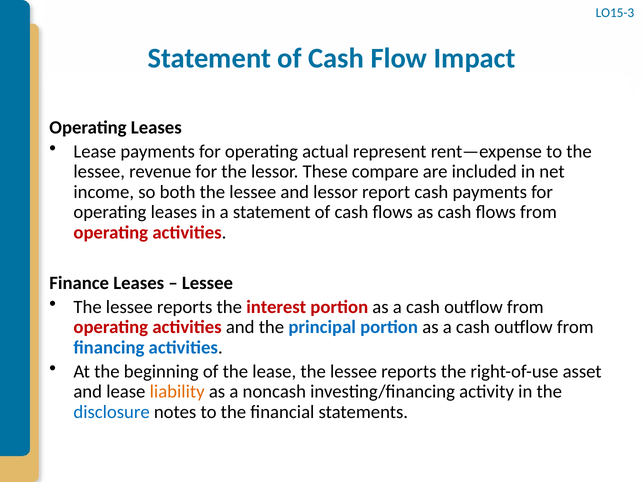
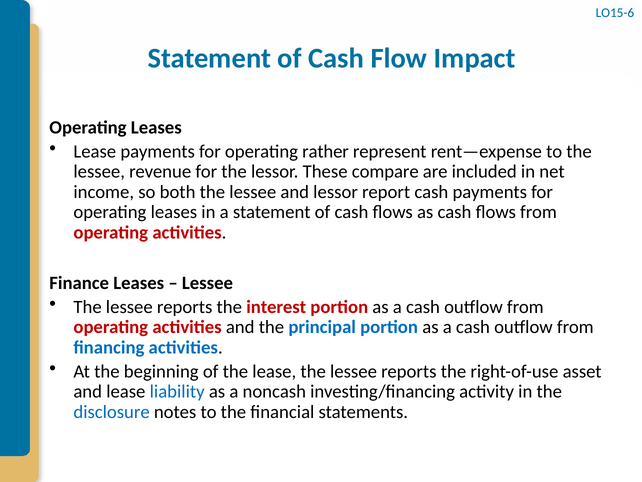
LO15-3: LO15-3 -> LO15-6
actual: actual -> rather
liability colour: orange -> blue
